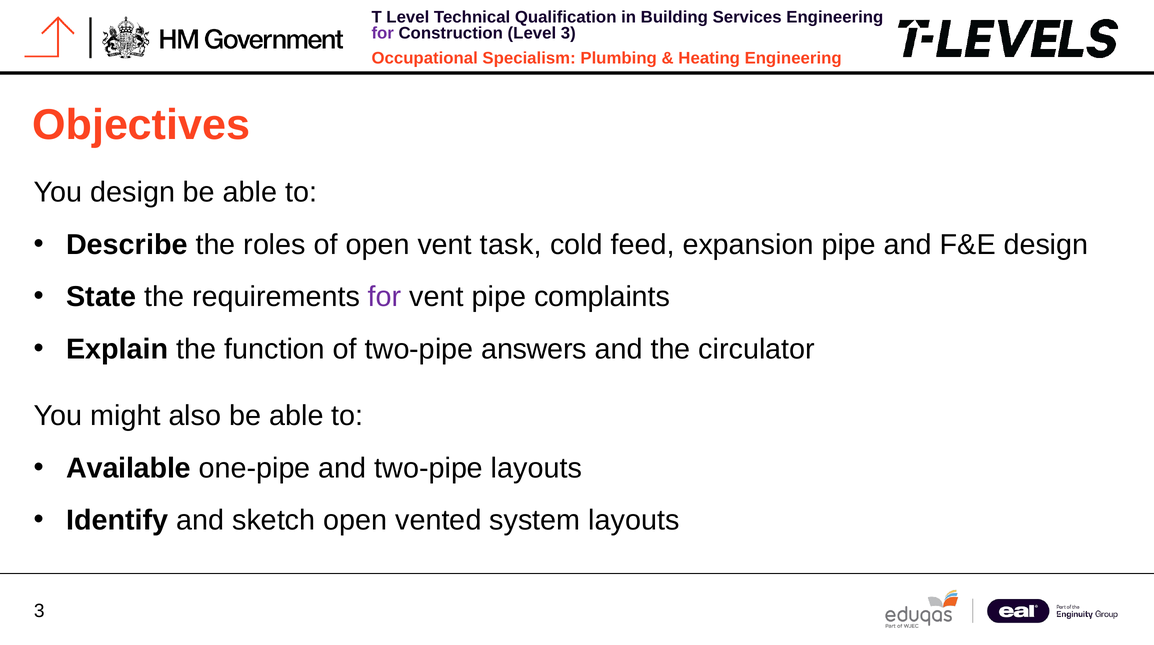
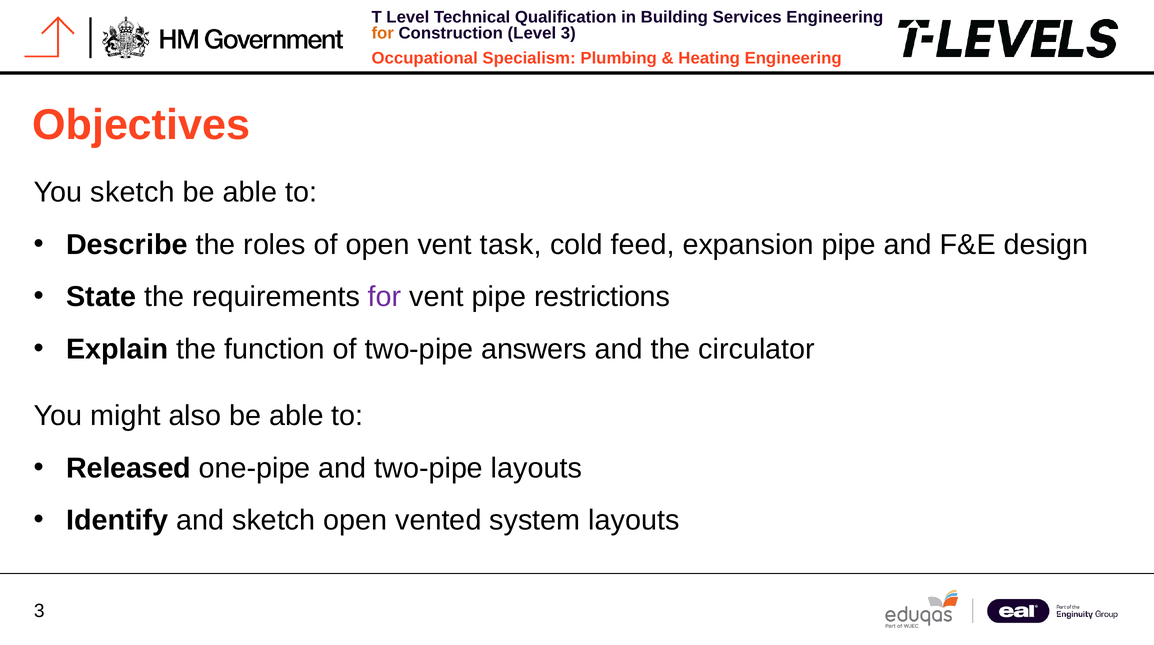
for at (383, 33) colour: purple -> orange
You design: design -> sketch
complaints: complaints -> restrictions
Available: Available -> Released
